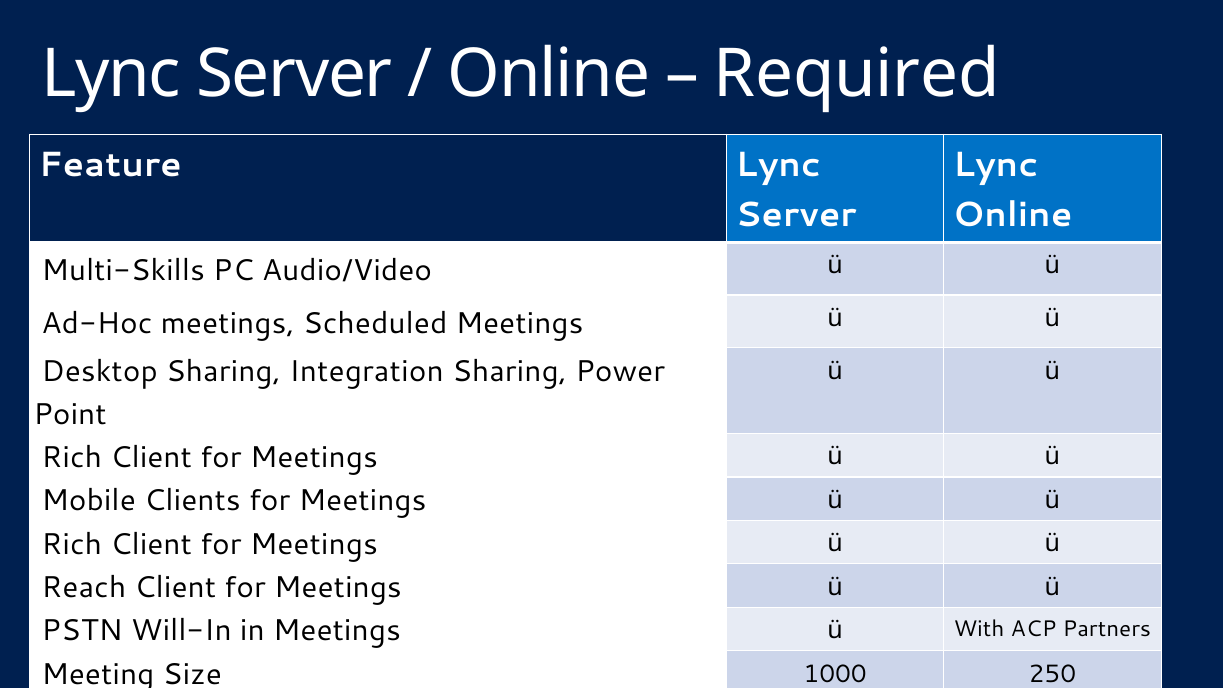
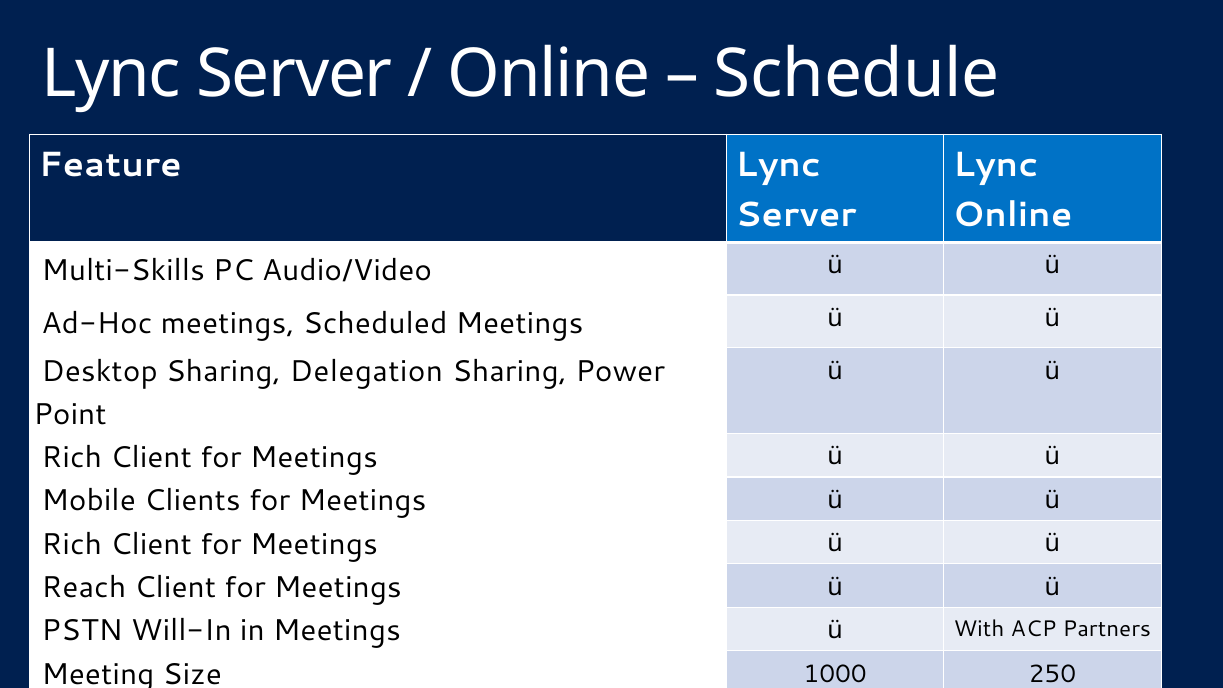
Required: Required -> Schedule
Integration: Integration -> Delegation
